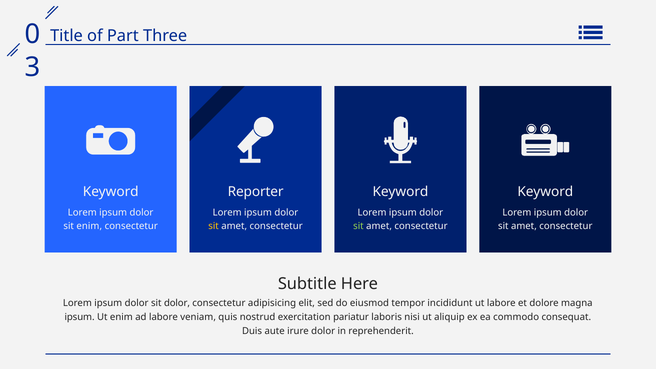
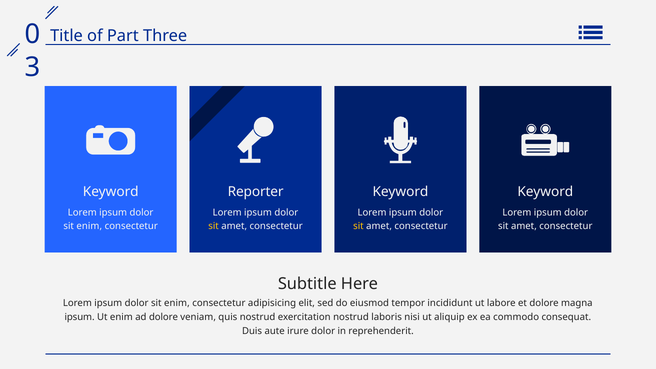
sit at (358, 226) colour: light green -> yellow
dolor at (177, 303): dolor -> enim
ad labore: labore -> dolore
exercitation pariatur: pariatur -> nostrud
